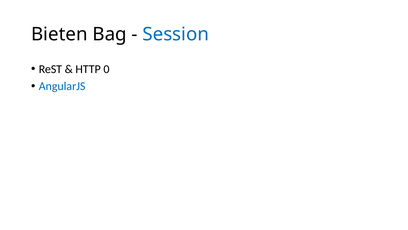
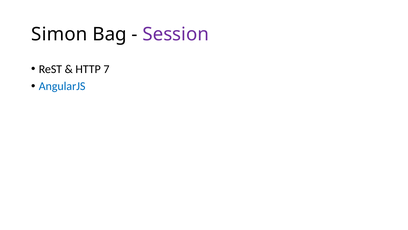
Bieten: Bieten -> Simon
Session colour: blue -> purple
0: 0 -> 7
